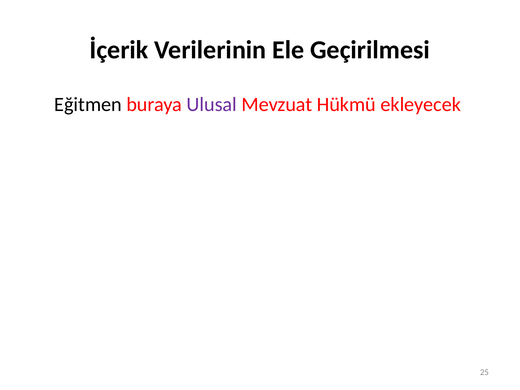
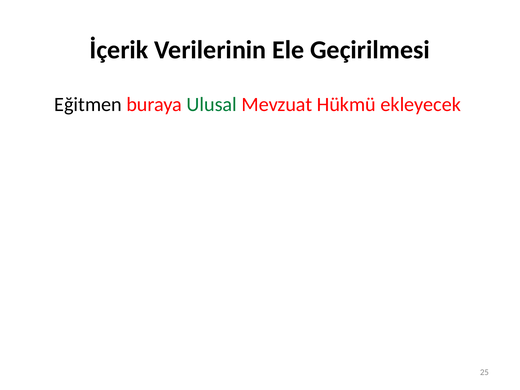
Ulusal colour: purple -> green
